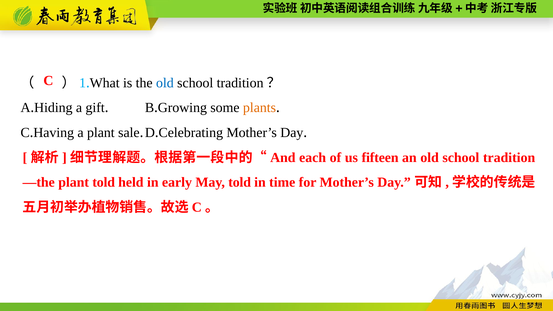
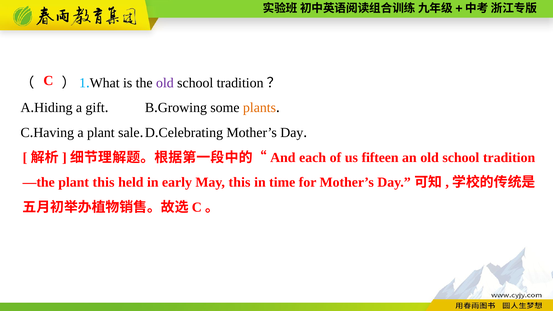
old at (165, 83) colour: blue -> purple
plant told: told -> this
May told: told -> this
